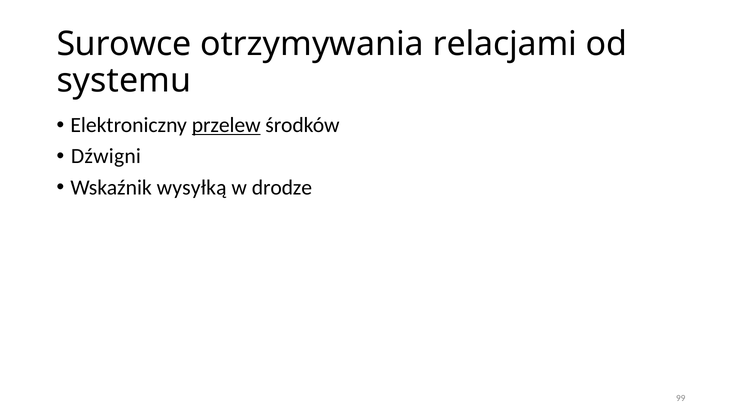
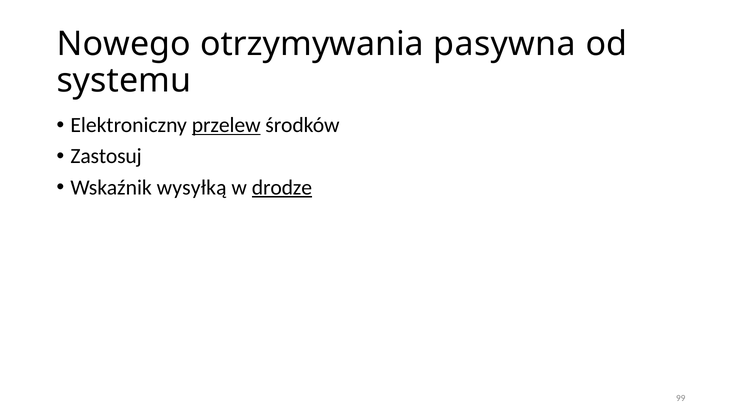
Surowce: Surowce -> Nowego
relacjami: relacjami -> pasywna
Dźwigni: Dźwigni -> Zastosuj
drodze underline: none -> present
